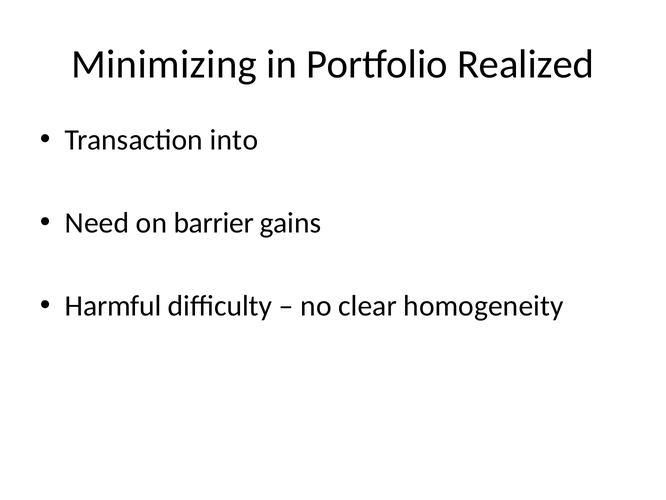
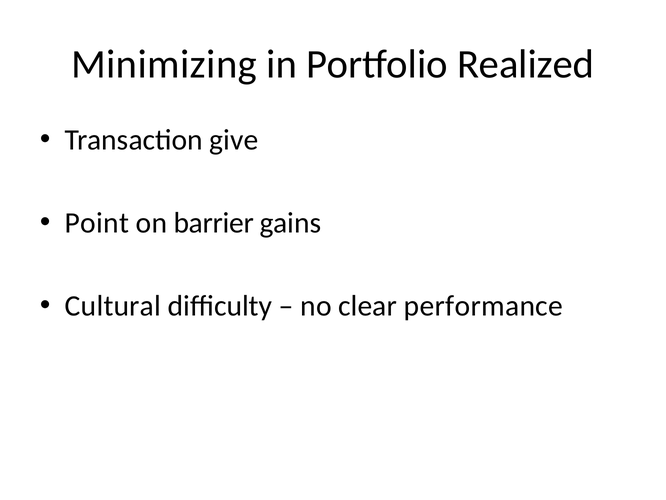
into: into -> give
Need: Need -> Point
Harmful: Harmful -> Cultural
homogeneity: homogeneity -> performance
